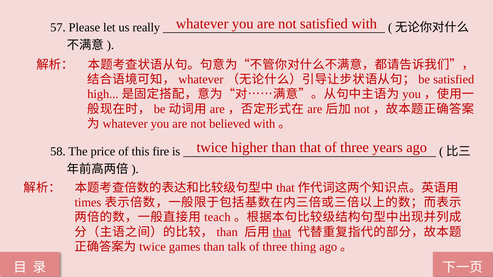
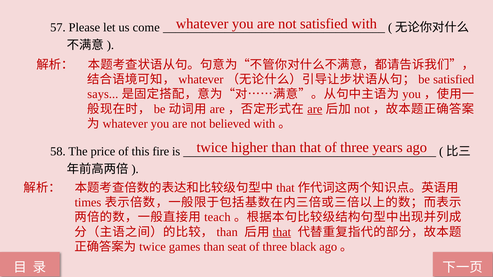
really: really -> come
high: high -> says
are at (315, 109) underline: none -> present
talk: talk -> seat
thing: thing -> black
